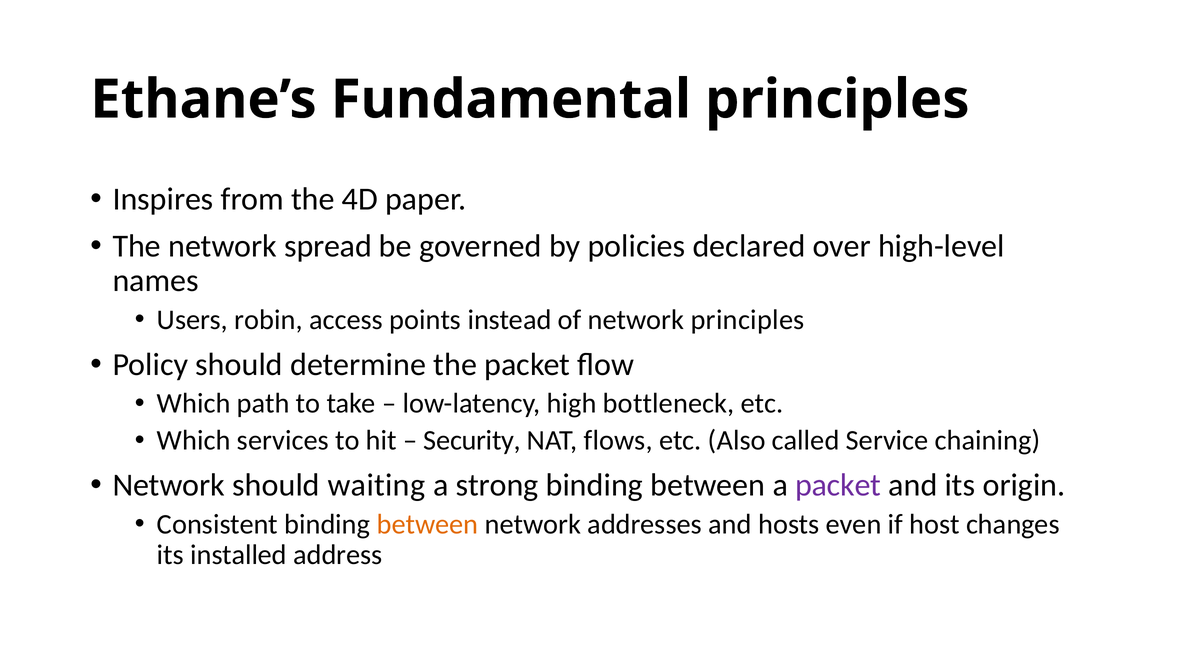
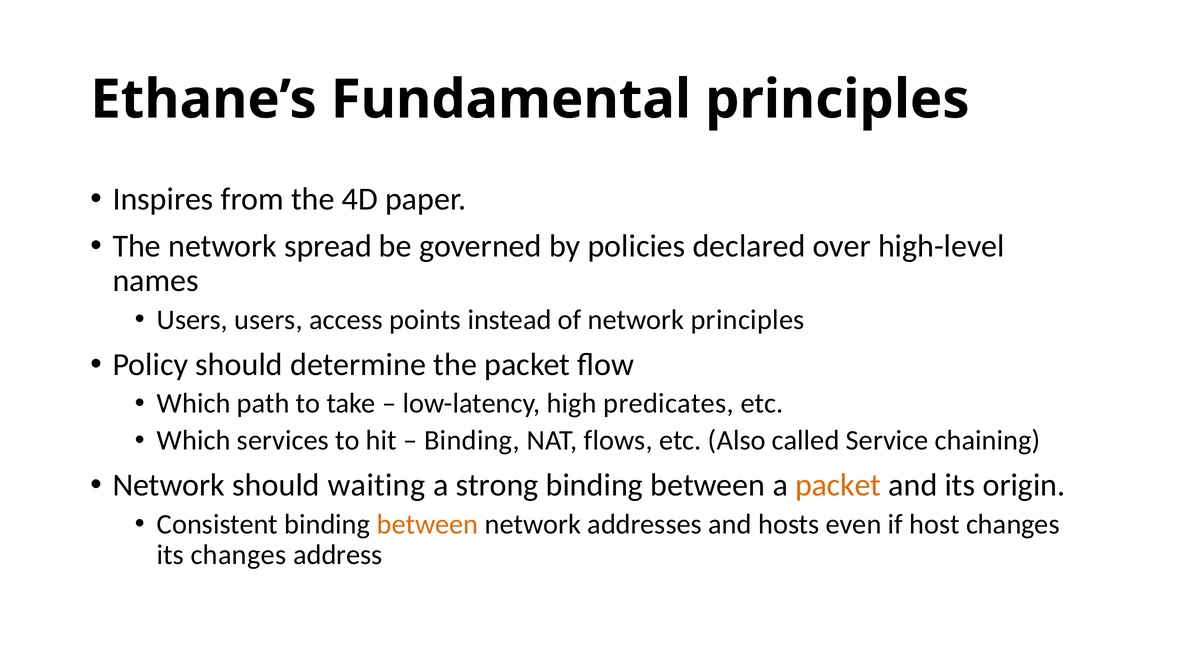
Users robin: robin -> users
bottleneck: bottleneck -> predicates
Security at (472, 440): Security -> Binding
packet at (838, 485) colour: purple -> orange
its installed: installed -> changes
